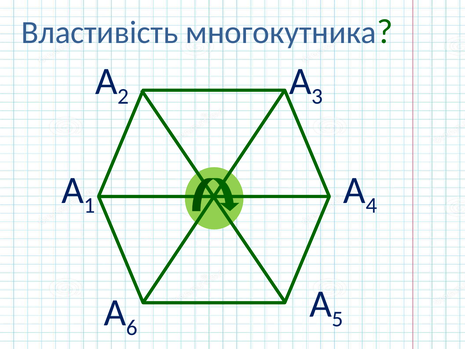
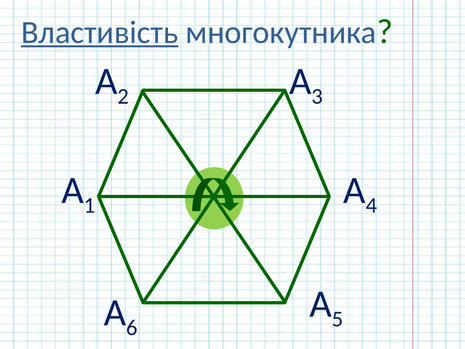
Властивість underline: none -> present
